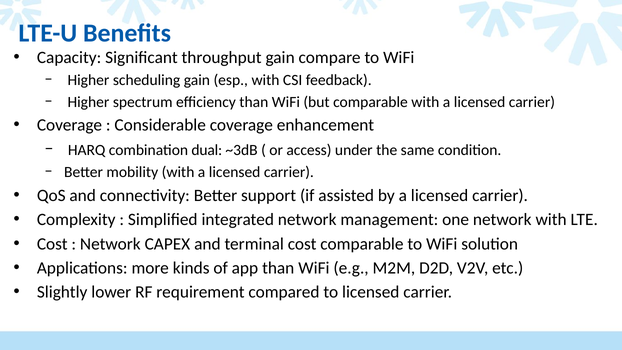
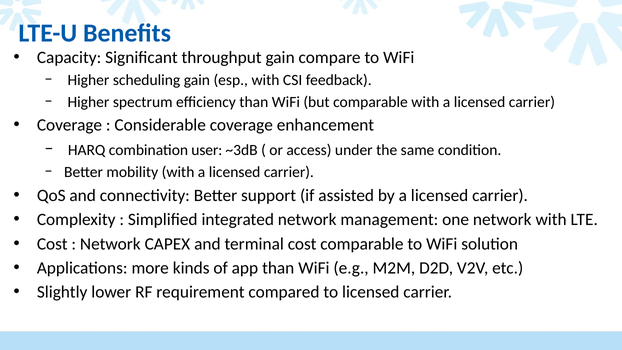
dual: dual -> user
